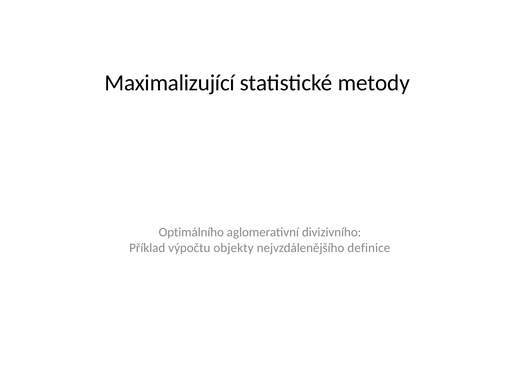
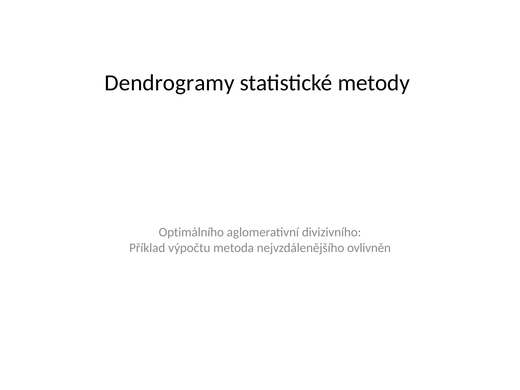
Maximalizující: Maximalizující -> Dendrogramy
objekty: objekty -> metoda
definice: definice -> ovlivněn
